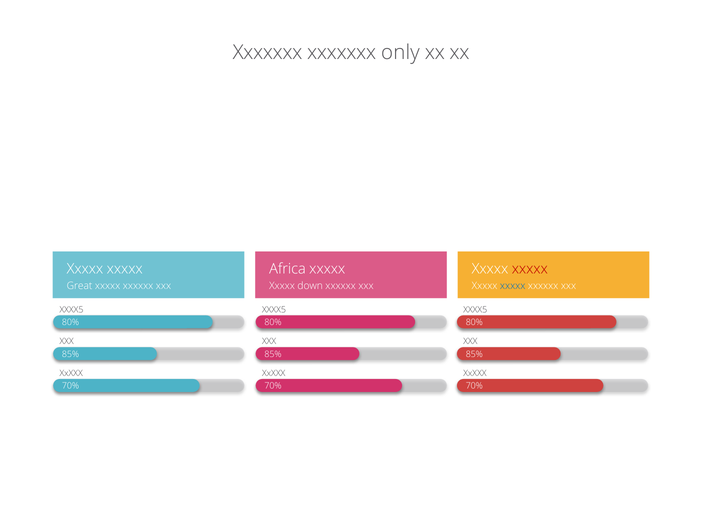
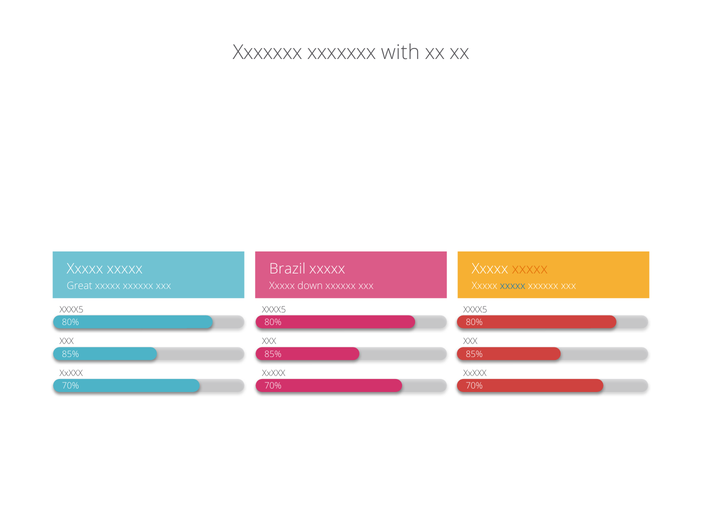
only: only -> with
Africa: Africa -> Brazil
xxxxx at (530, 269) colour: red -> orange
